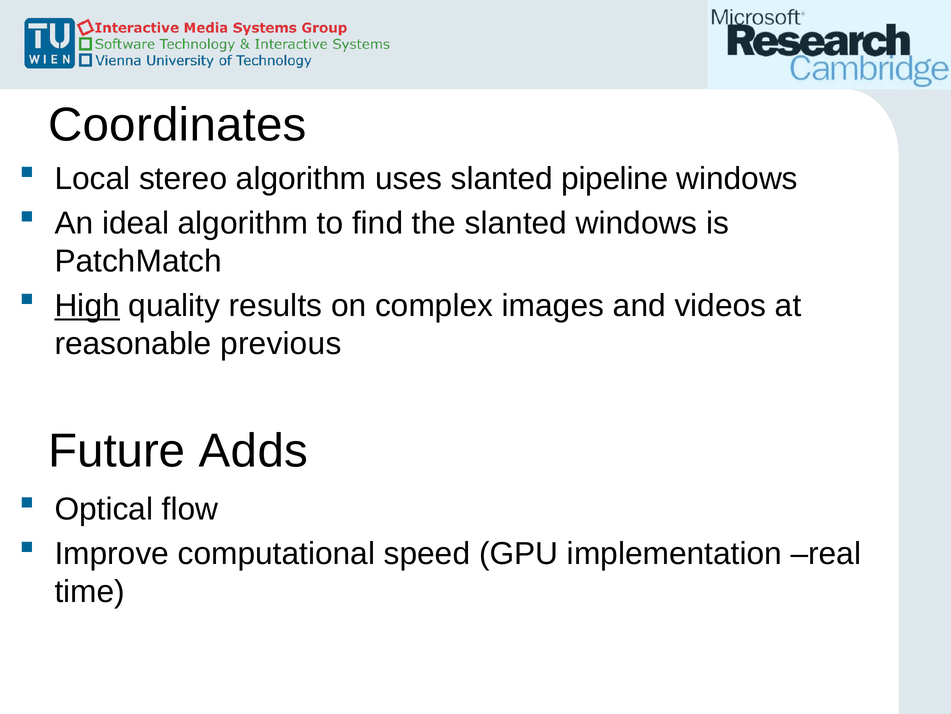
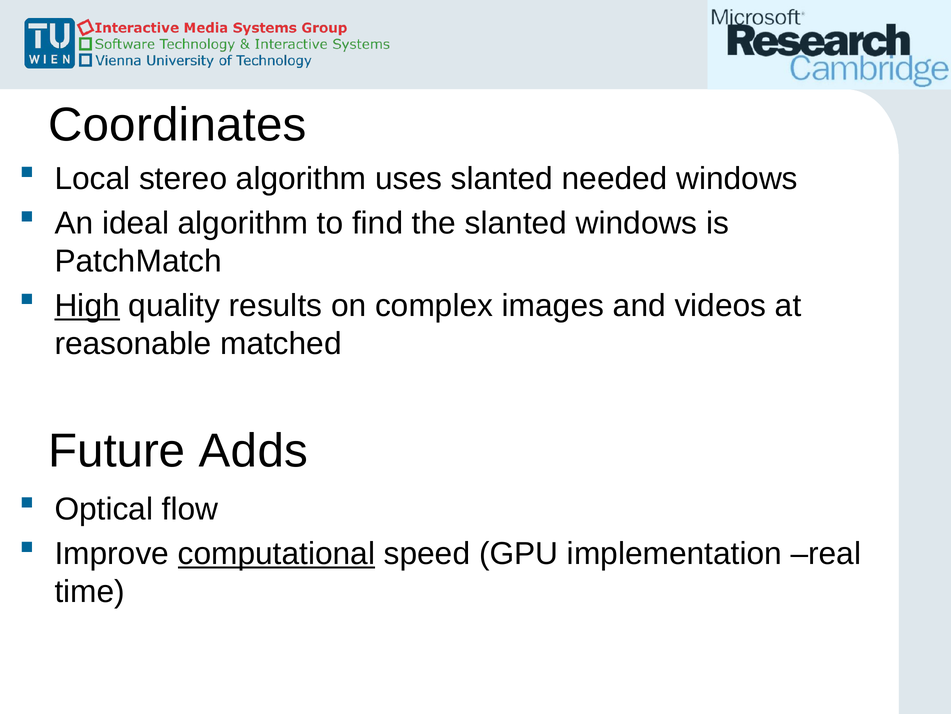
pipeline: pipeline -> needed
previous: previous -> matched
computational underline: none -> present
